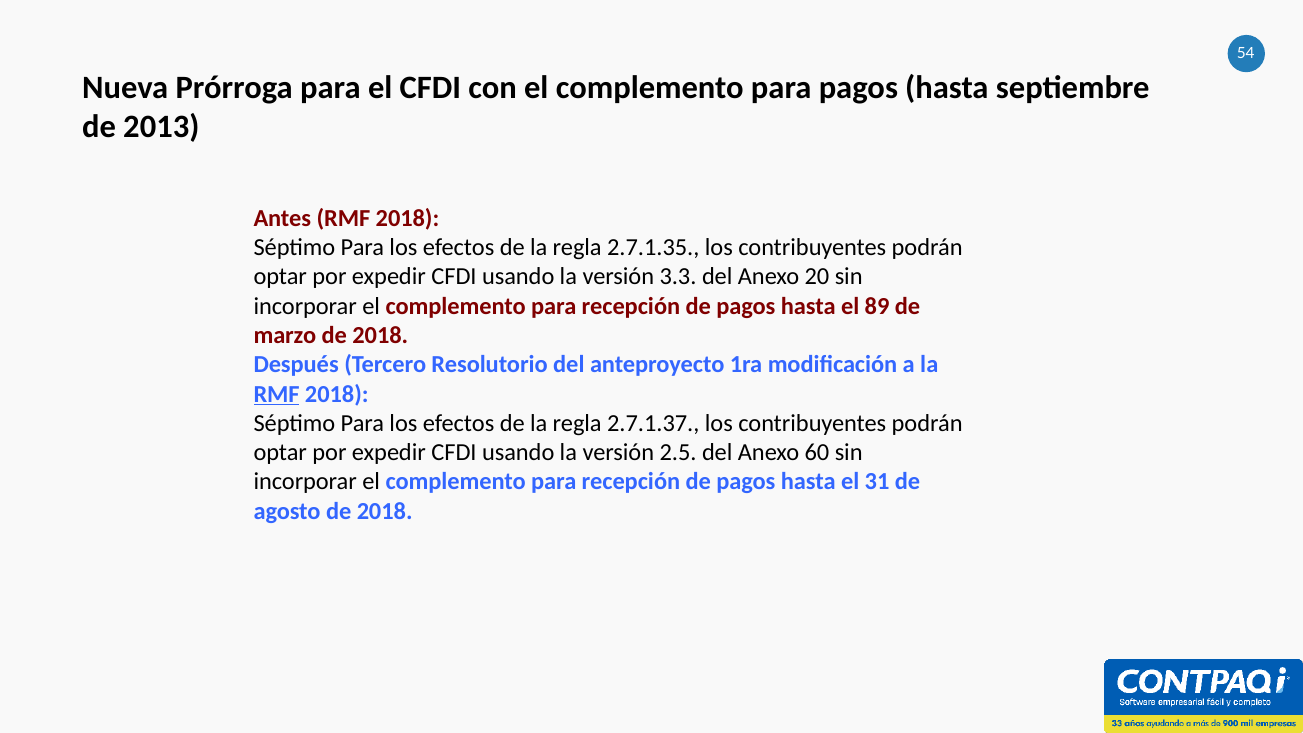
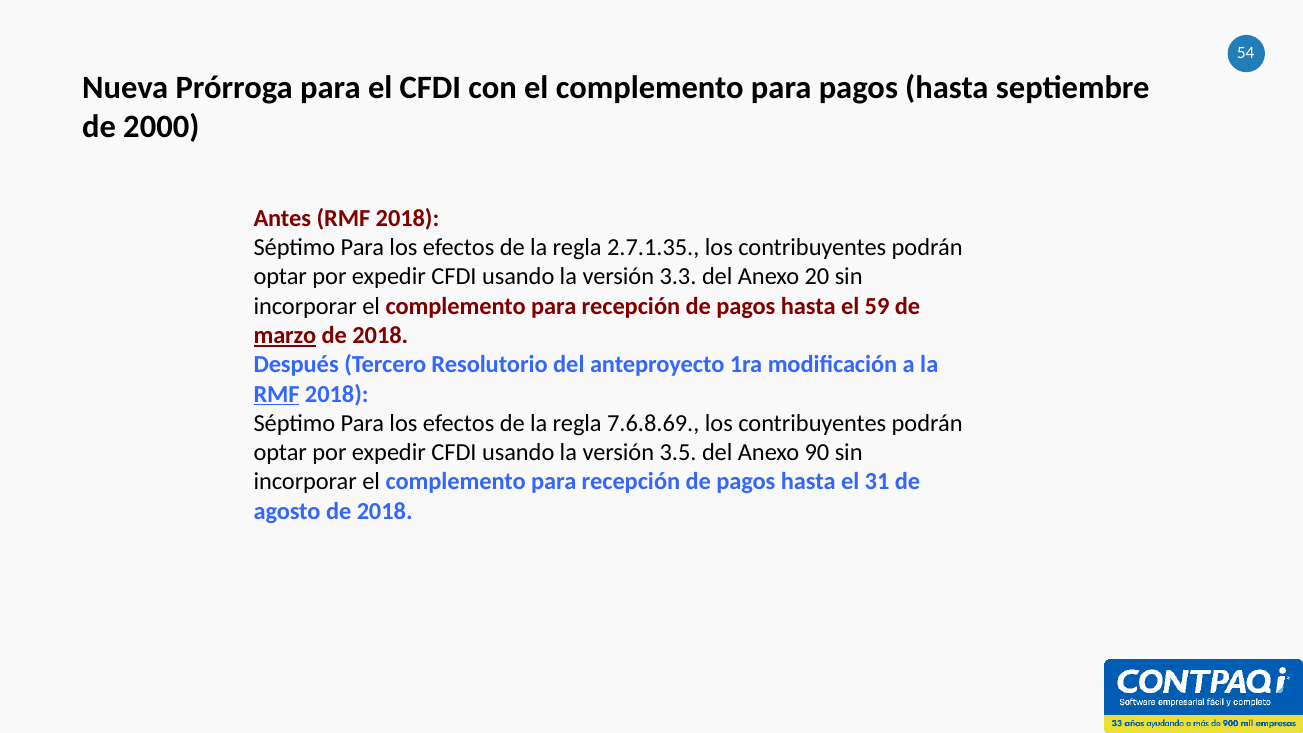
2013: 2013 -> 2000
89: 89 -> 59
marzo underline: none -> present
2.7.1.37: 2.7.1.37 -> 7.6.8.69
2.5: 2.5 -> 3.5
60: 60 -> 90
